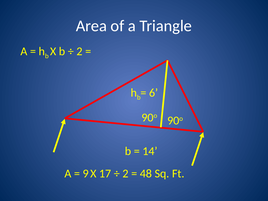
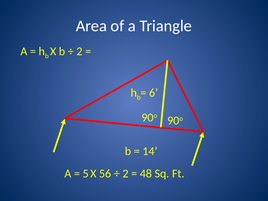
9: 9 -> 5
17: 17 -> 56
